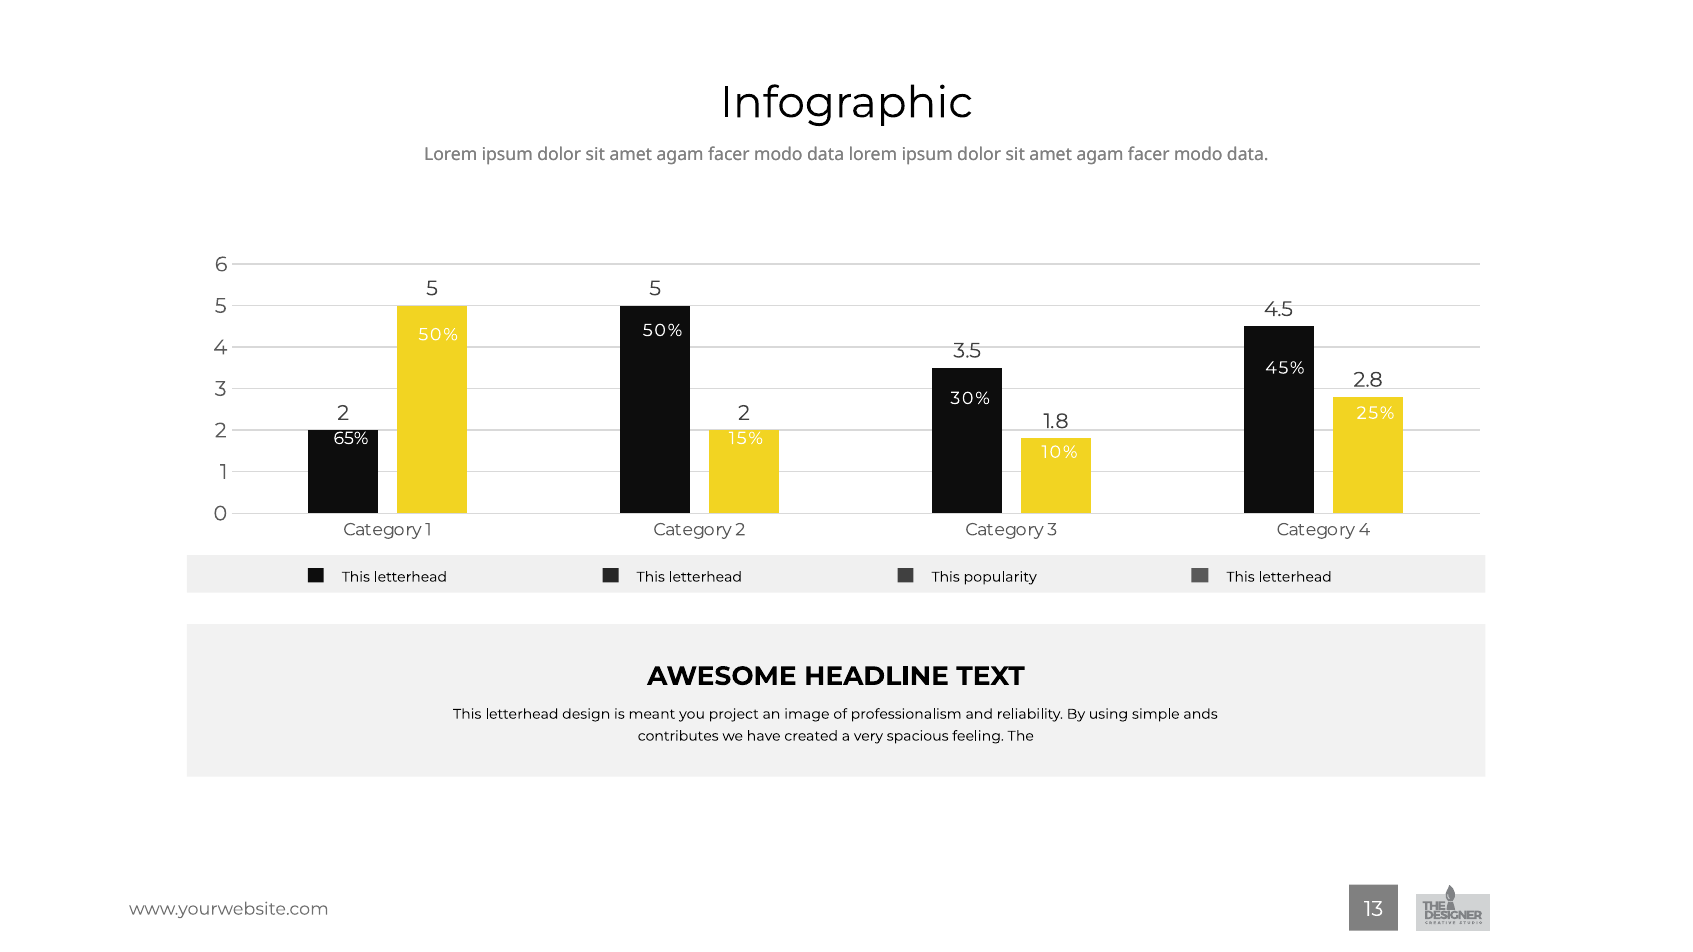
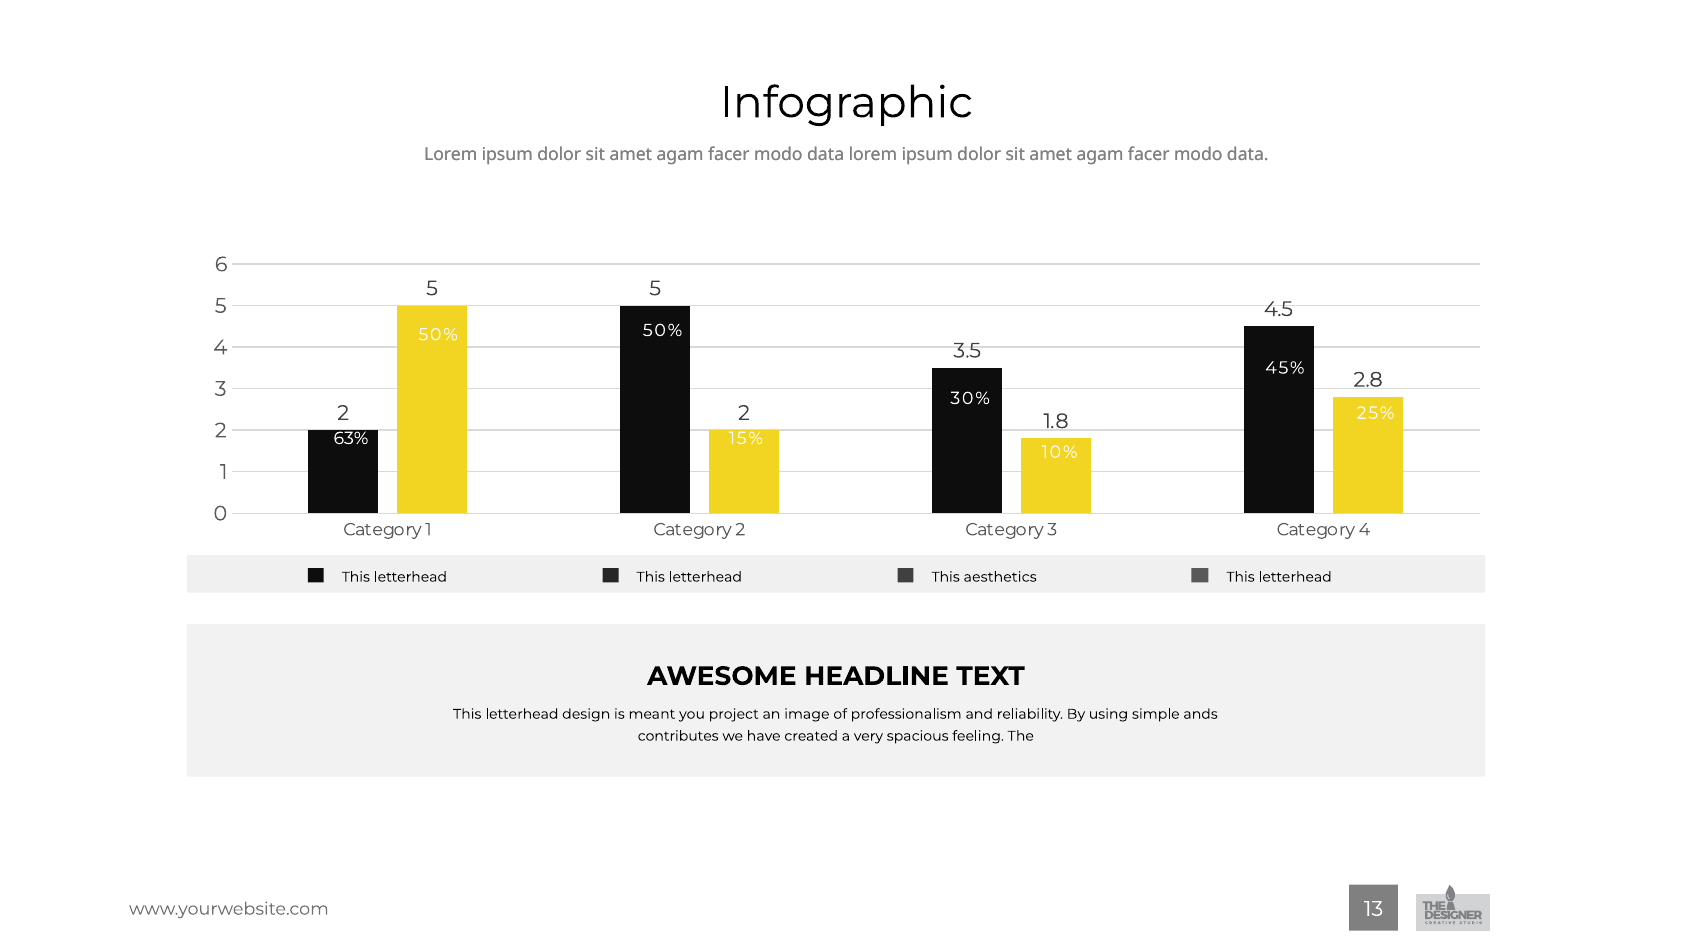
65%: 65% -> 63%
popularity: popularity -> aesthetics
